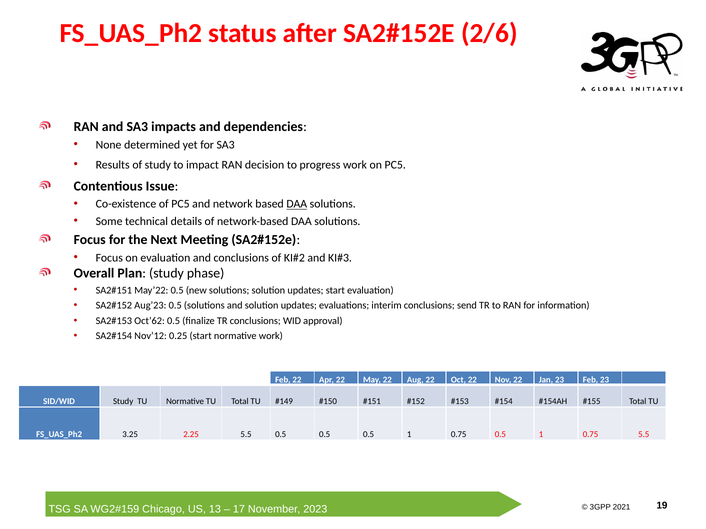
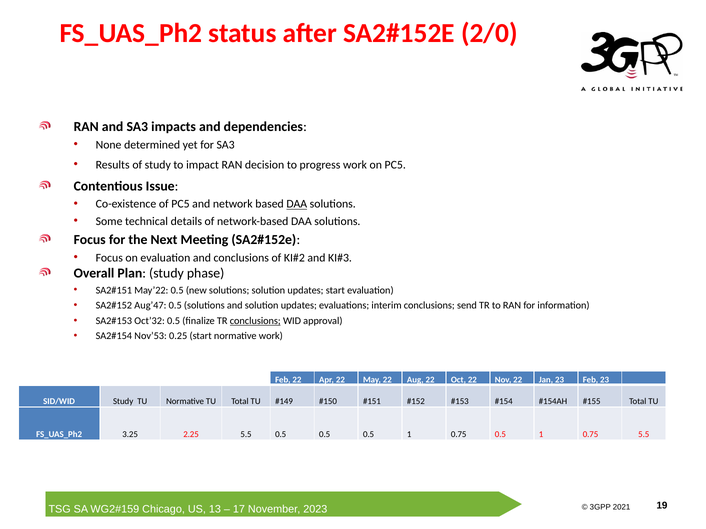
2/6: 2/6 -> 2/0
Aug’23: Aug’23 -> Aug’47
Oct’62: Oct’62 -> Oct’32
conclusions at (255, 321) underline: none -> present
Nov’12: Nov’12 -> Nov’53
